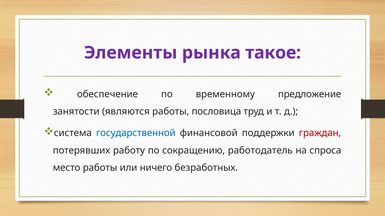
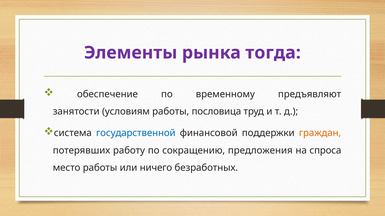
такое: такое -> тогда
предложение: предложение -> предъявляют
являются: являются -> условиям
граждан colour: red -> orange
работодатель: работодатель -> предложения
